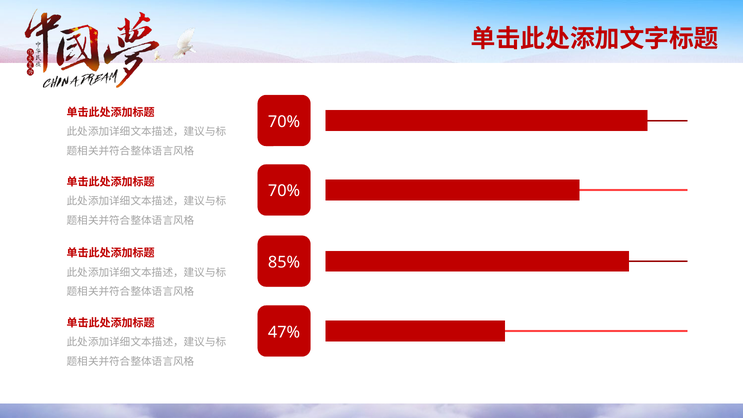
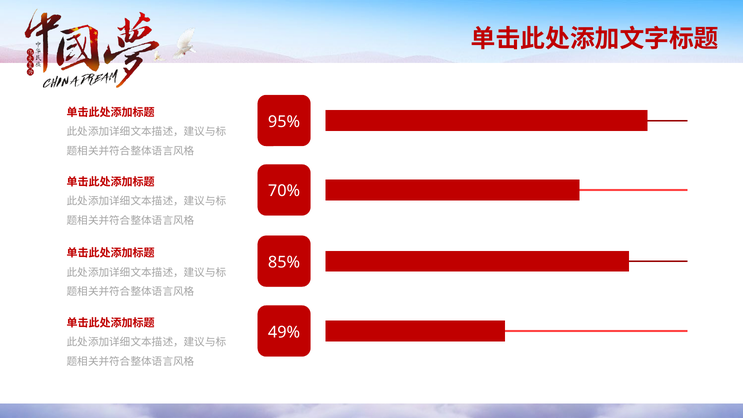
70% at (284, 122): 70% -> 95%
47%: 47% -> 49%
